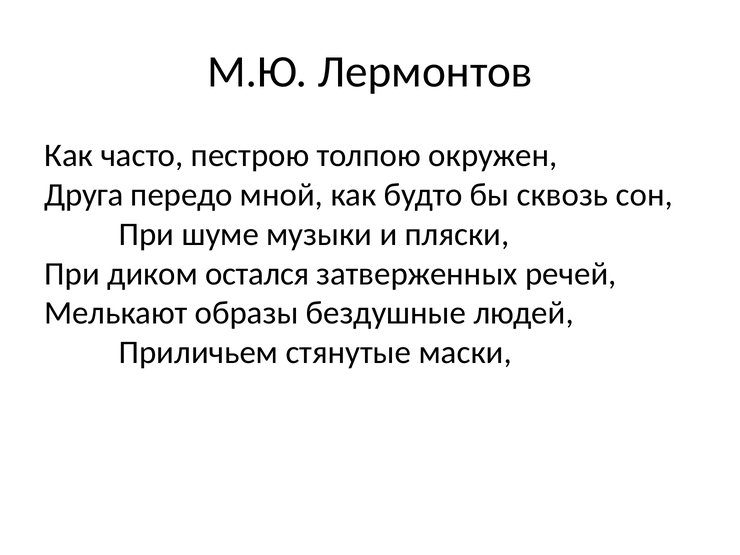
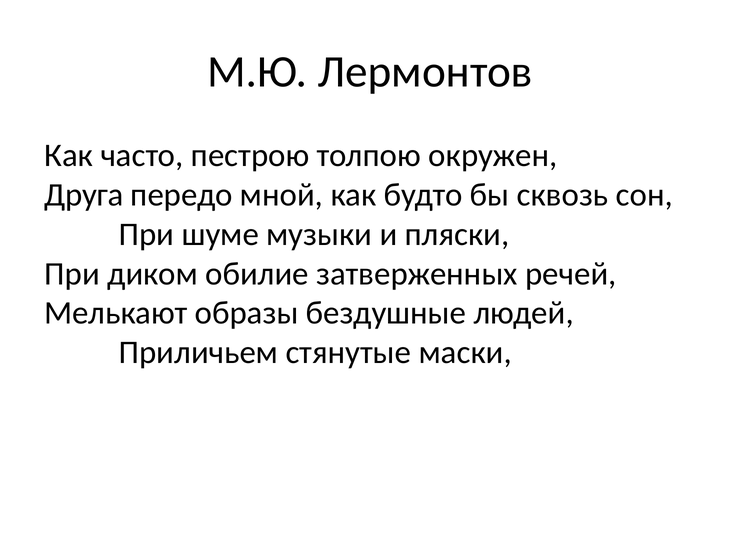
остался: остался -> обилие
